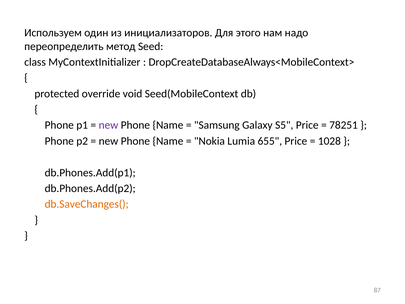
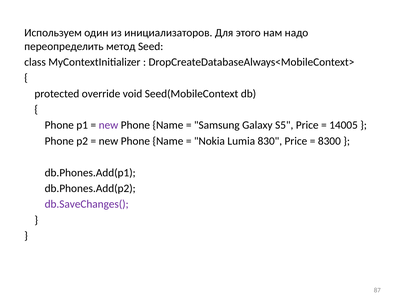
78251: 78251 -> 14005
655: 655 -> 830
1028: 1028 -> 8300
db.SaveChanges( colour: orange -> purple
